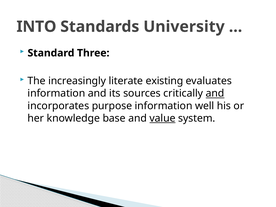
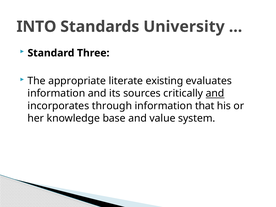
increasingly: increasingly -> appropriate
purpose: purpose -> through
well: well -> that
value underline: present -> none
